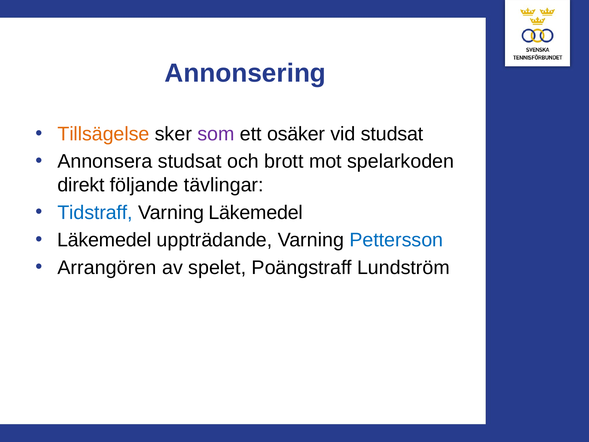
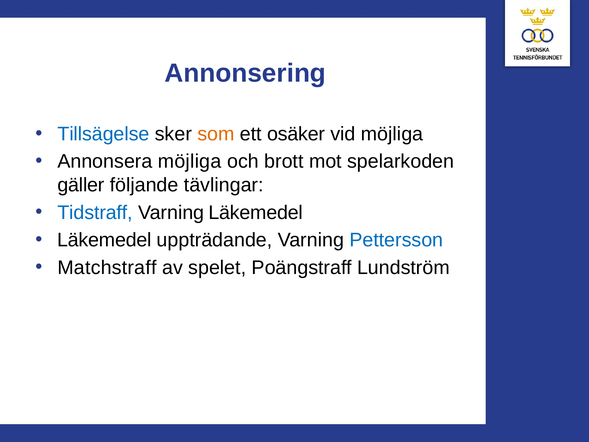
Tillsägelse colour: orange -> blue
som colour: purple -> orange
vid studsat: studsat -> möjliga
Annonsera studsat: studsat -> möjliga
direkt: direkt -> gäller
Arrangören: Arrangören -> Matchstraff
